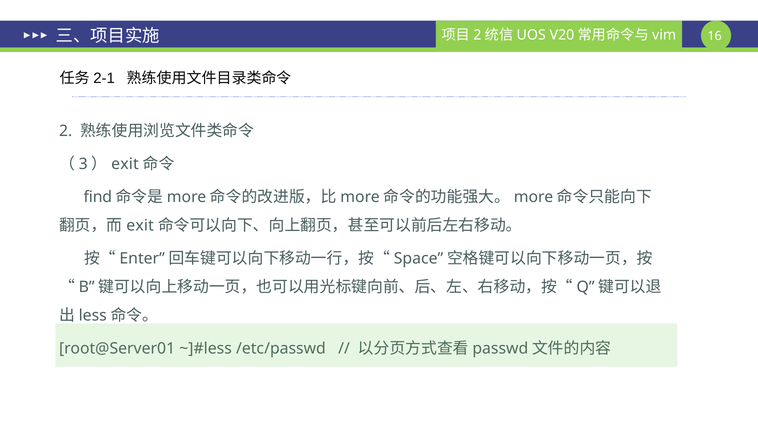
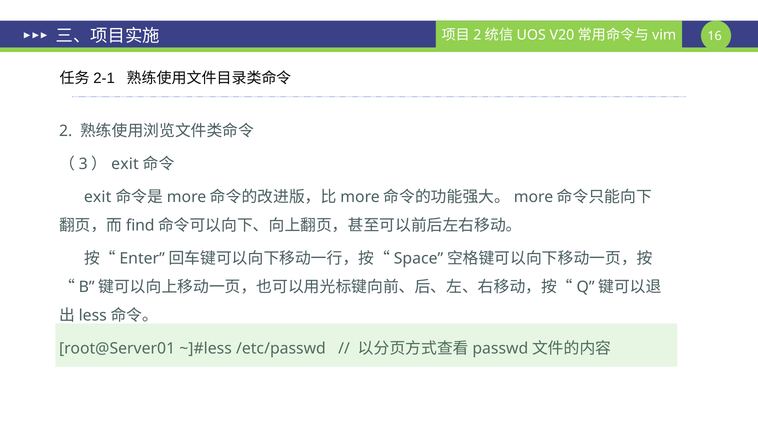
find at (98, 197): find -> exit
exit at (140, 226): exit -> find
